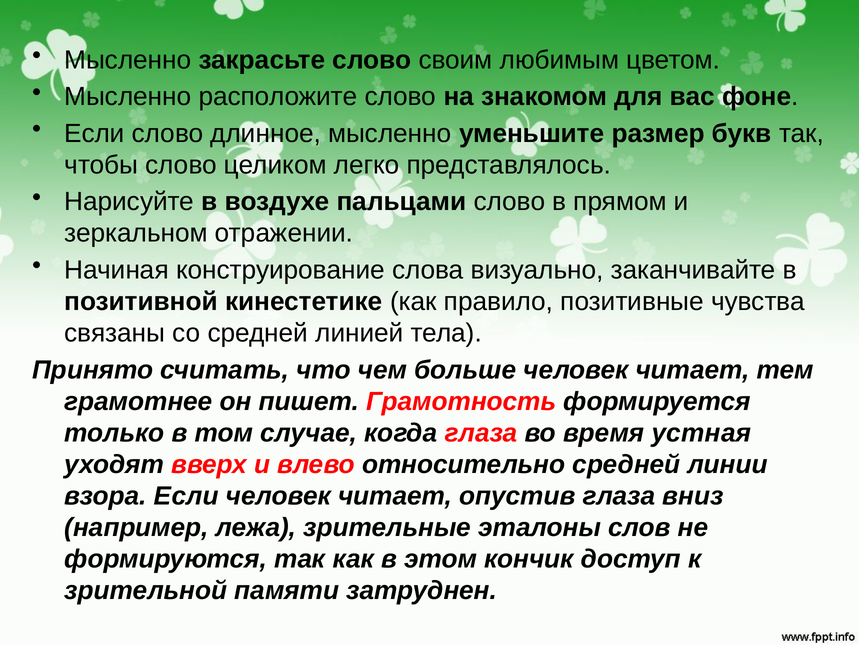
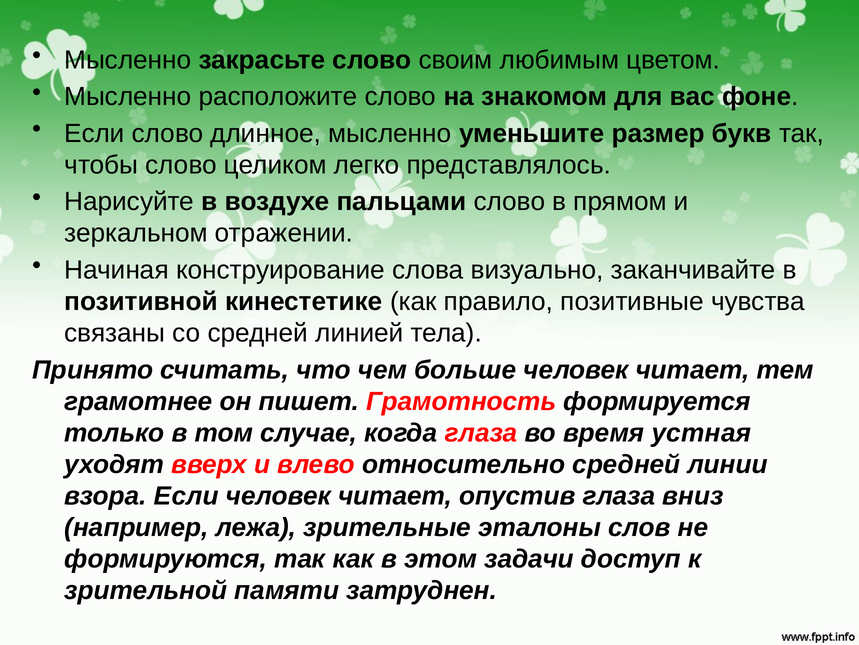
кончик: кончик -> задачи
